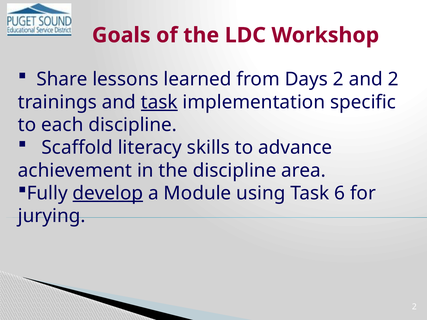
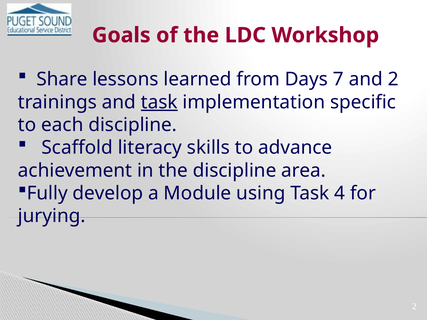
Days 2: 2 -> 7
develop underline: present -> none
6: 6 -> 4
